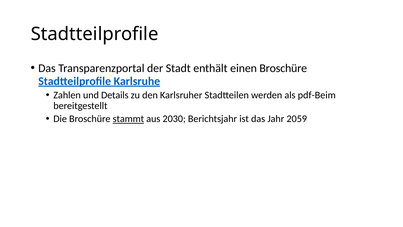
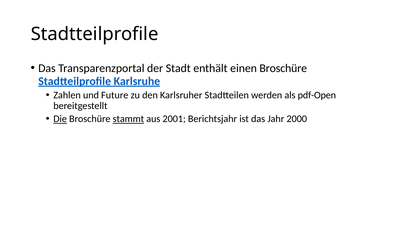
Details: Details -> Future
pdf-Beim: pdf-Beim -> pdf-Open
Die underline: none -> present
2030: 2030 -> 2001
2059: 2059 -> 2000
